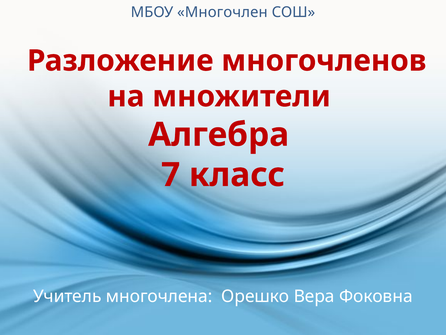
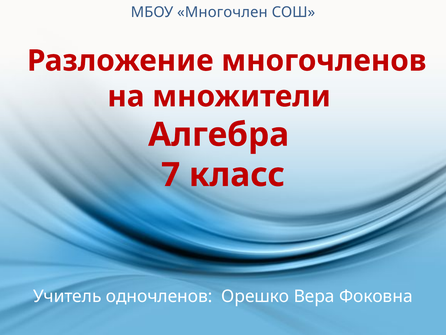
многочлена: многочлена -> одночленов
